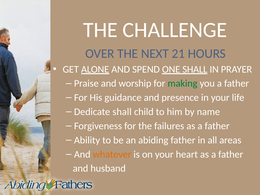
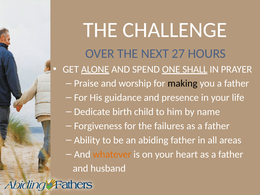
21: 21 -> 27
making colour: green -> black
Dedicate shall: shall -> birth
